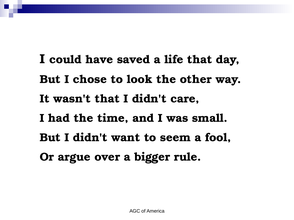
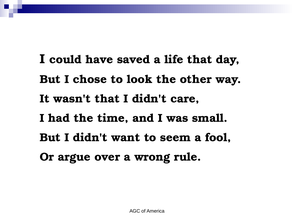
bigger: bigger -> wrong
